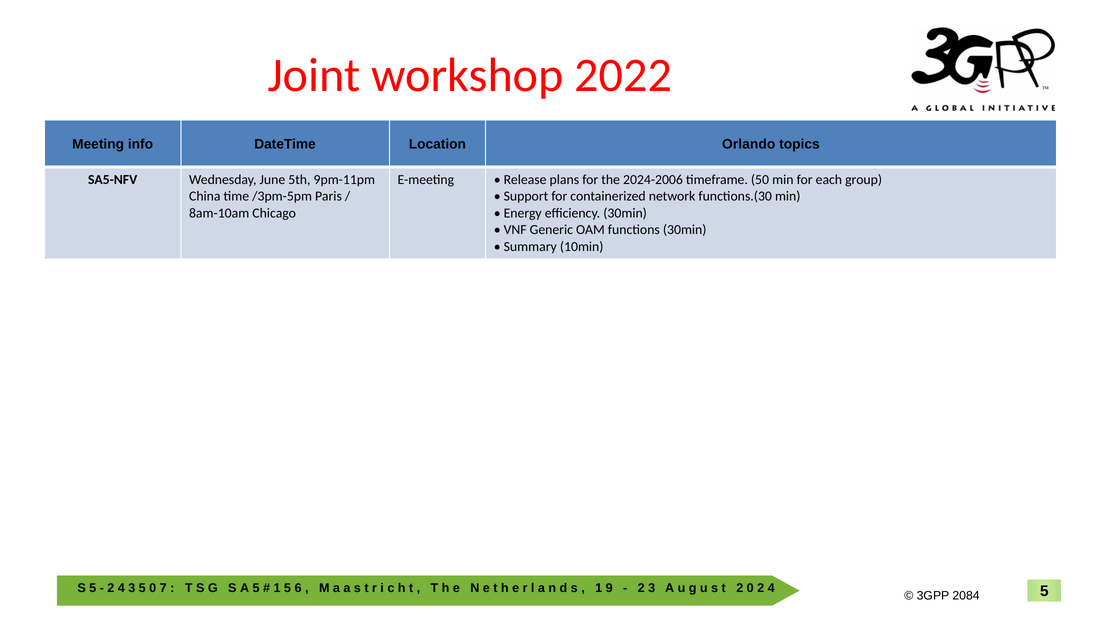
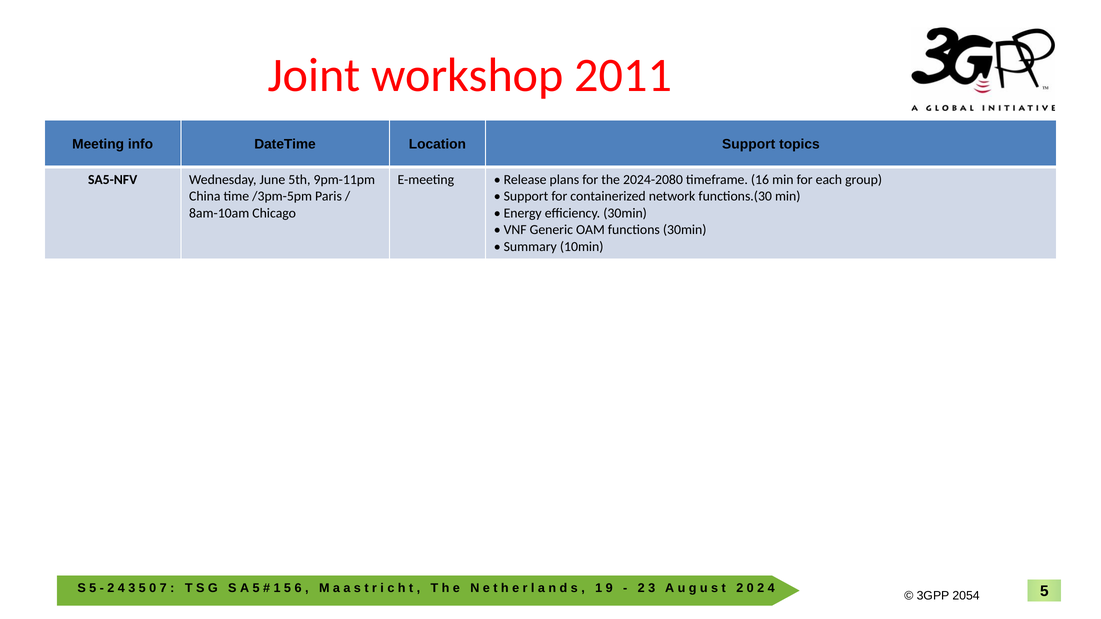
2022: 2022 -> 2011
Location Orlando: Orlando -> Support
2024-2006: 2024-2006 -> 2024-2080
50: 50 -> 16
2084: 2084 -> 2054
